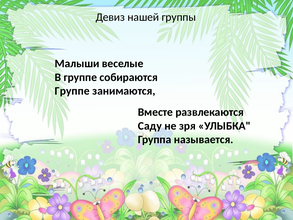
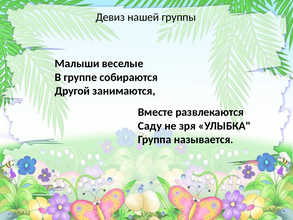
Группе at (72, 91): Группе -> Другой
